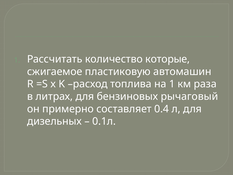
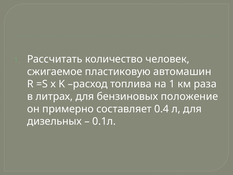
которые: которые -> человек
рычаговый: рычаговый -> положение
